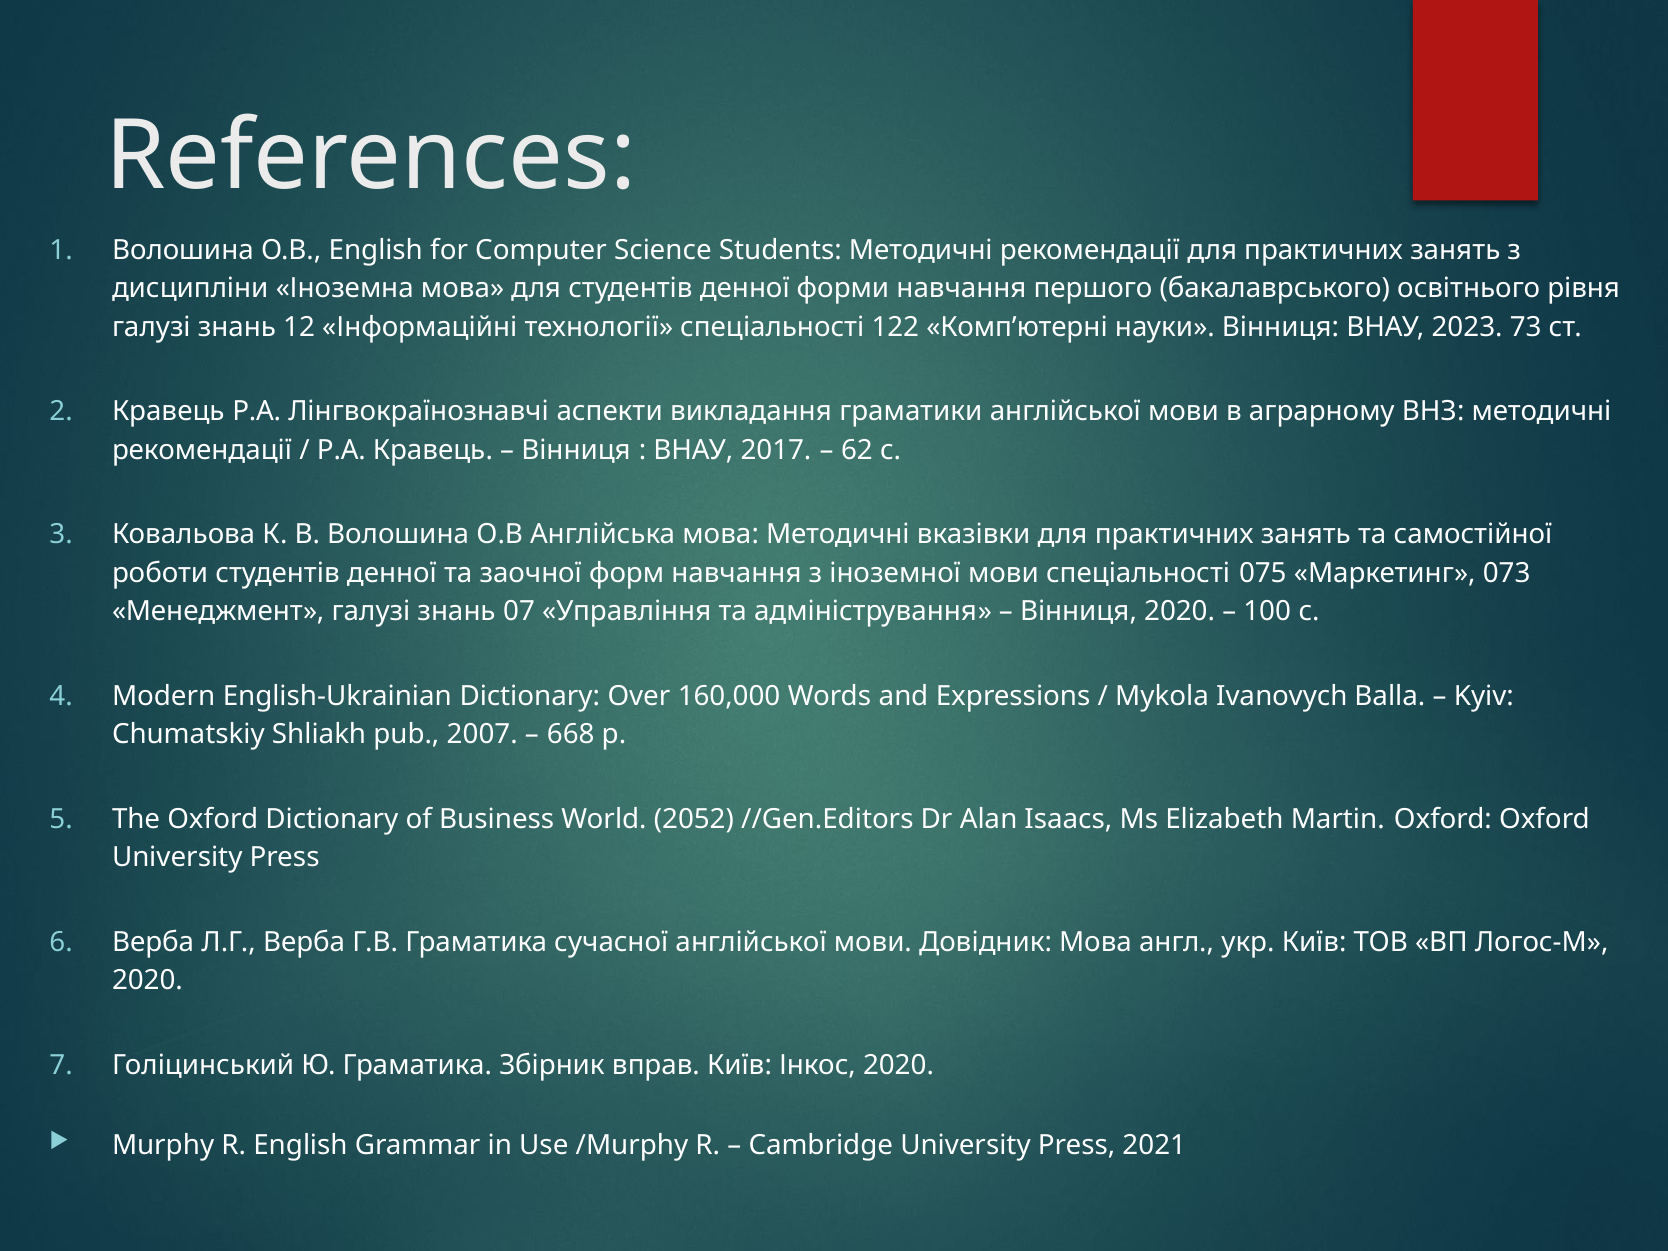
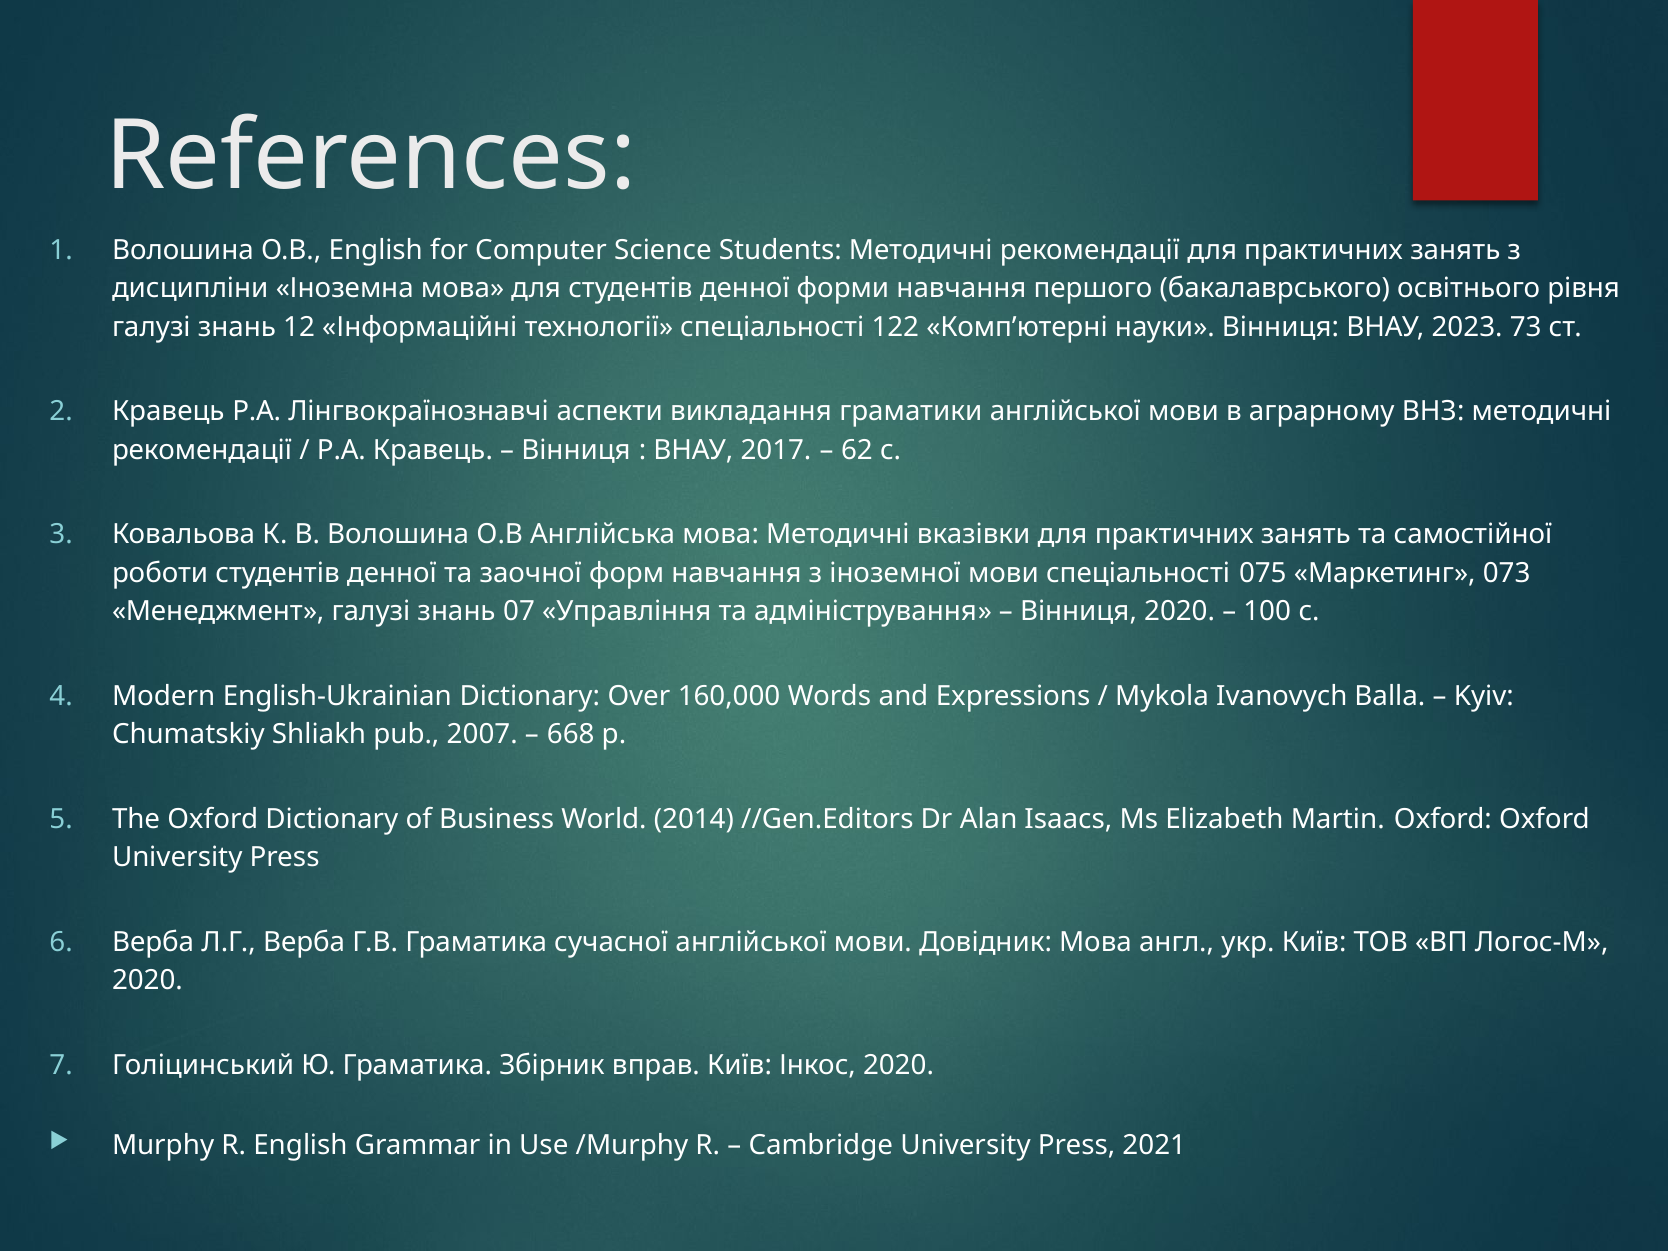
2052: 2052 -> 2014
